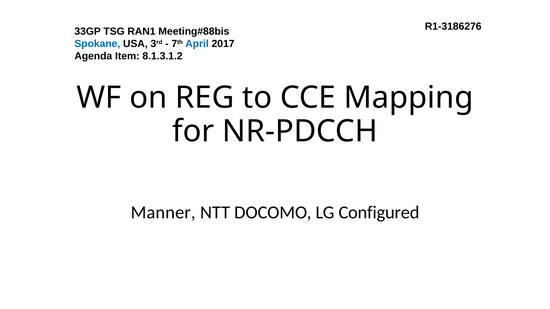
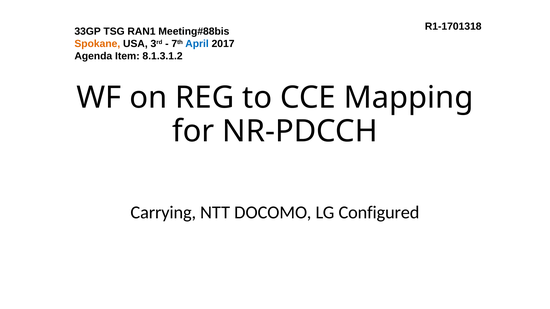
R1-3186276: R1-3186276 -> R1-1701318
Spokane colour: blue -> orange
Manner: Manner -> Carrying
